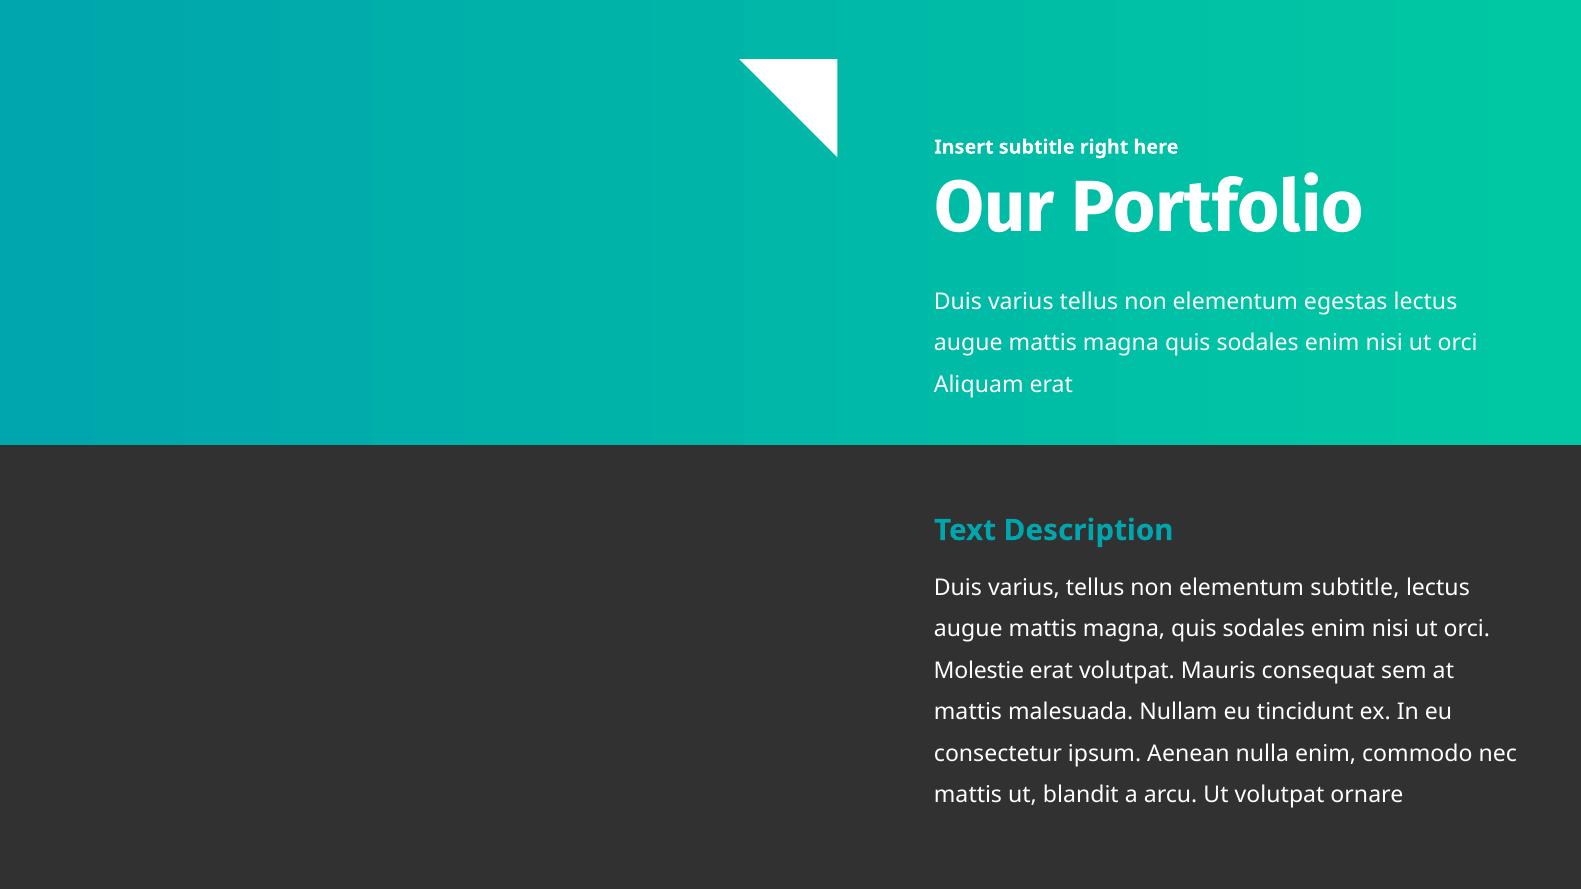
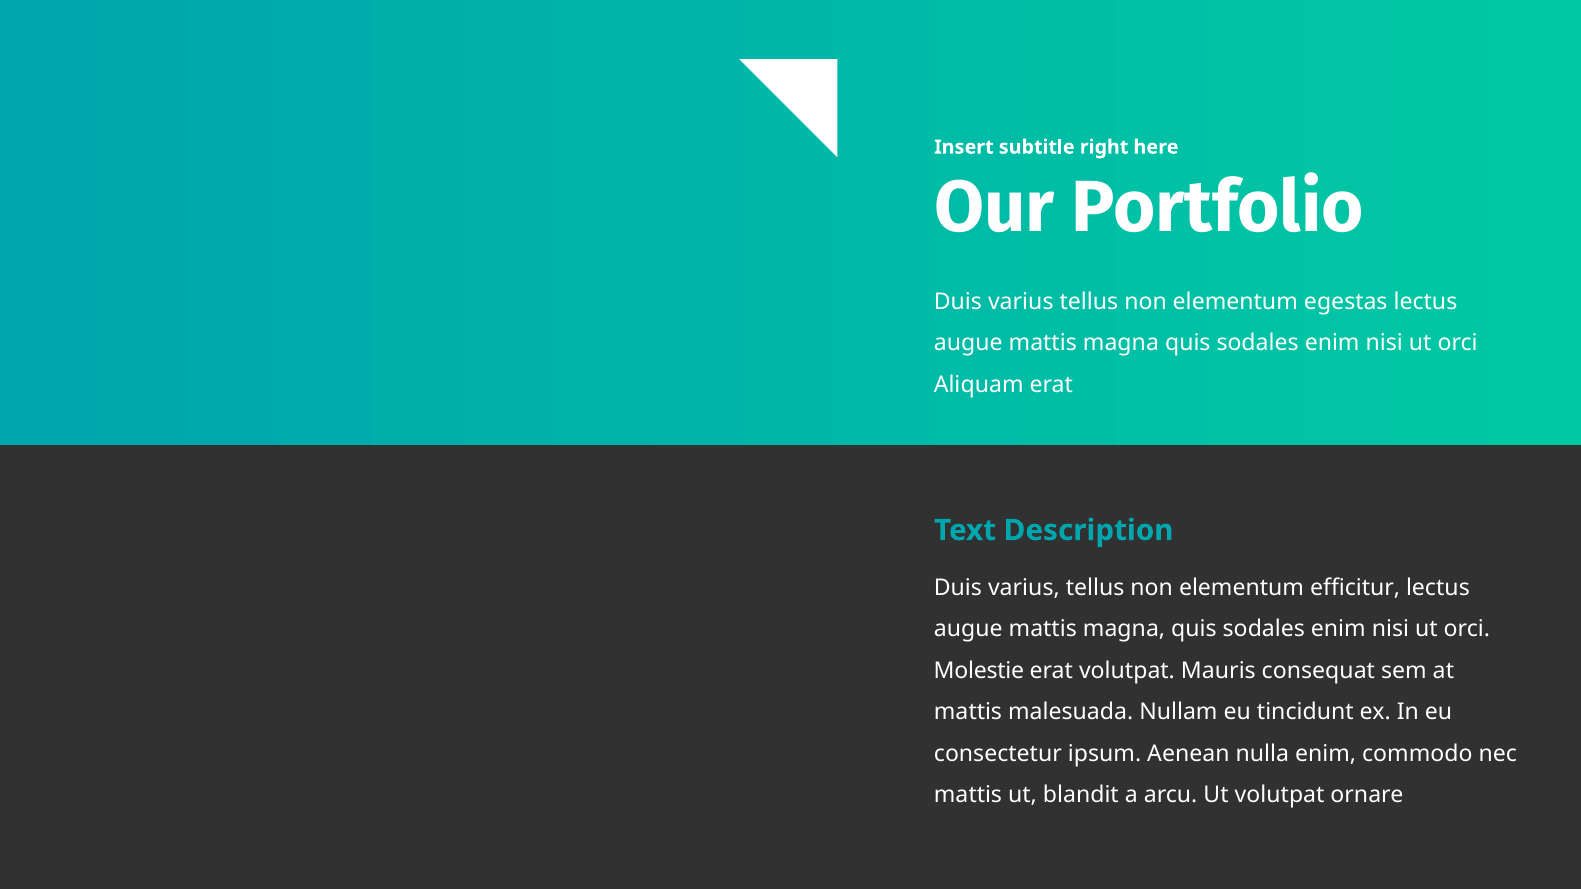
elementum subtitle: subtitle -> efficitur
